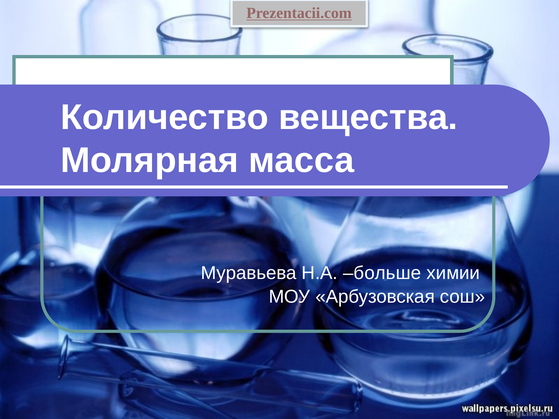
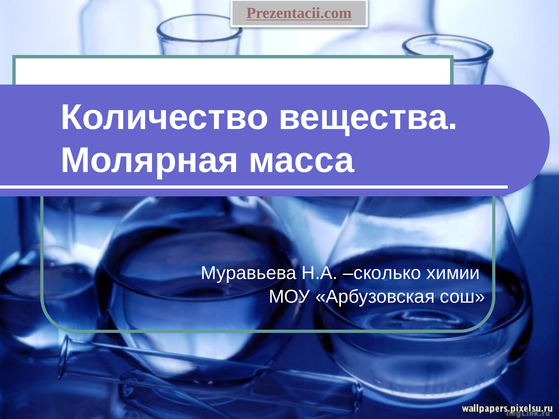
больше: больше -> сколько
